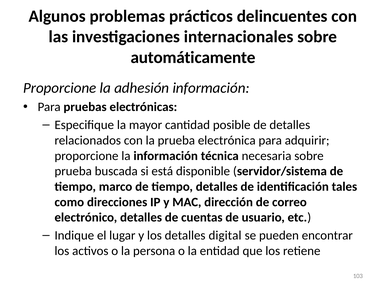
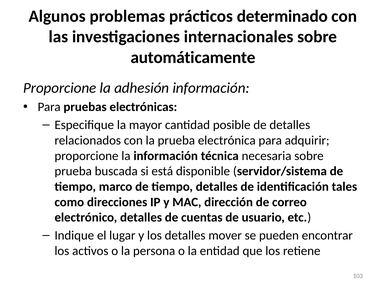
delincuentes: delincuentes -> determinado
digital: digital -> mover
